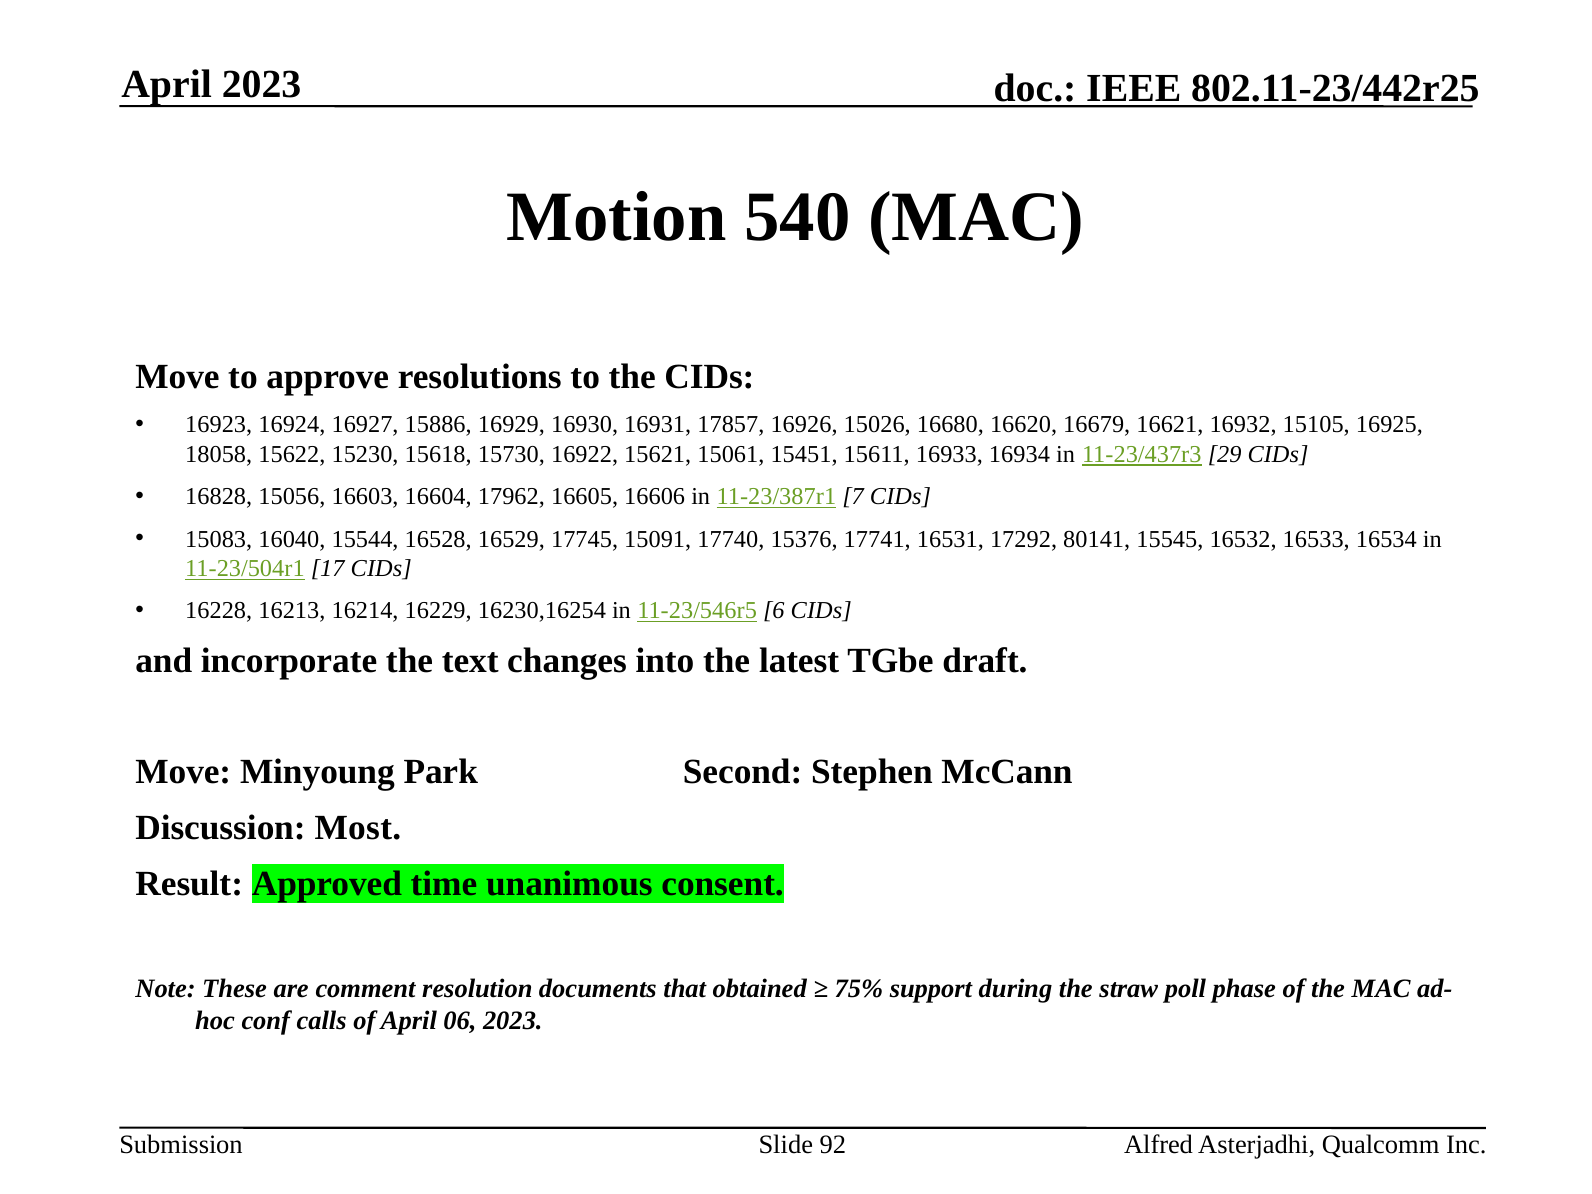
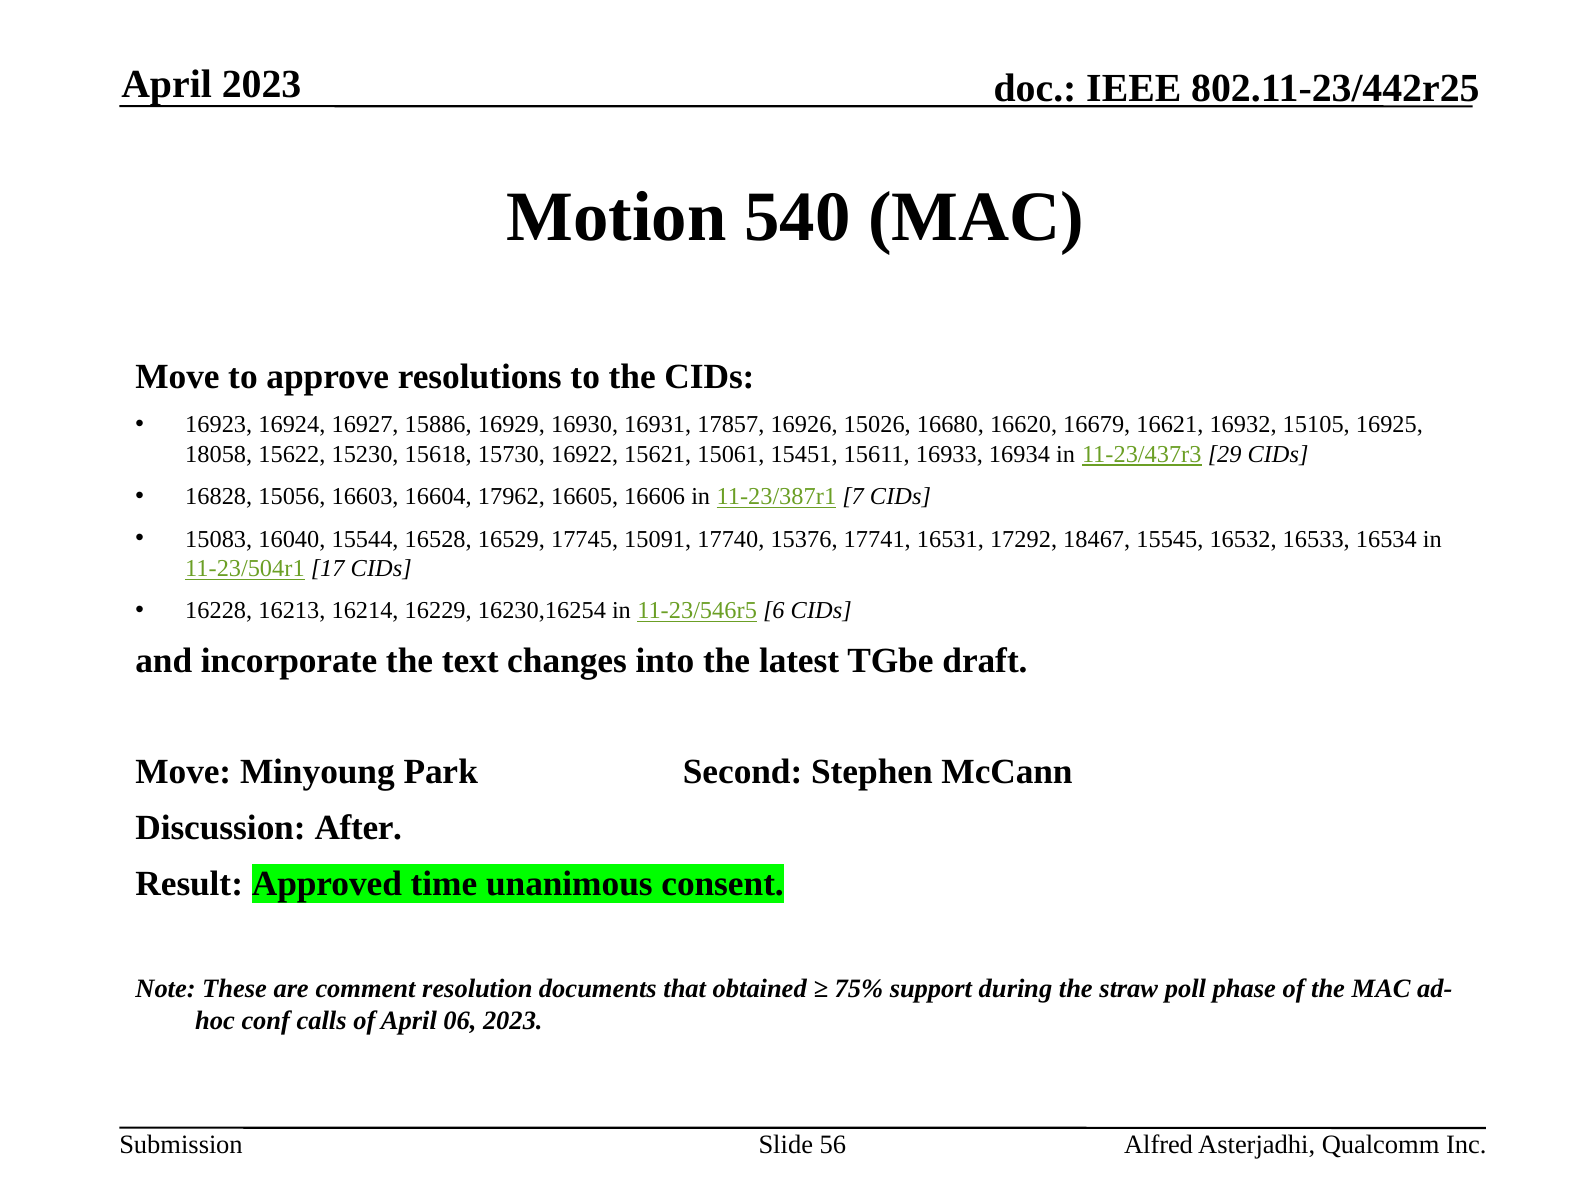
80141: 80141 -> 18467
Most: Most -> After
92: 92 -> 56
